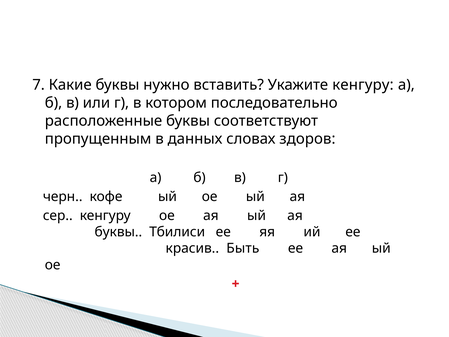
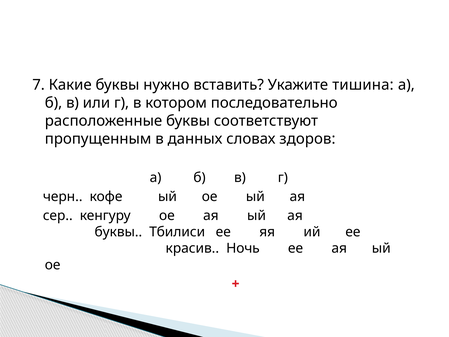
Укажите кенгуру: кенгуру -> тишина
Быть: Быть -> Ночь
